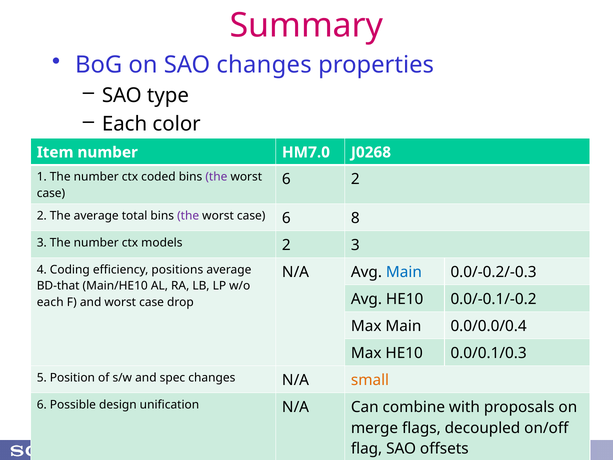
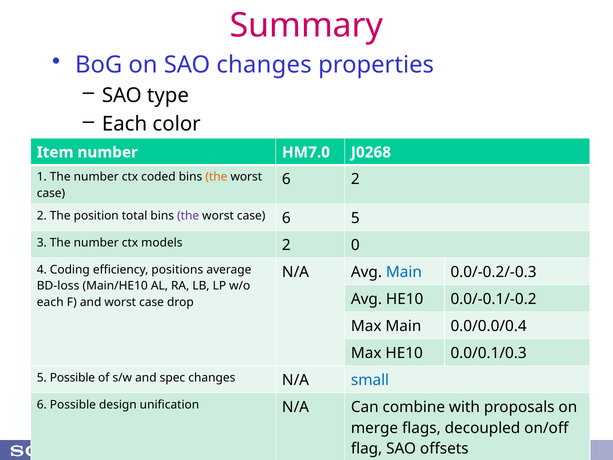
the at (216, 177) colour: purple -> orange
The average: average -> position
6 8: 8 -> 5
2 3: 3 -> 0
BD-that: BD-that -> BD-loss
5 Position: Position -> Possible
small colour: orange -> blue
